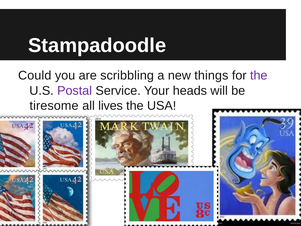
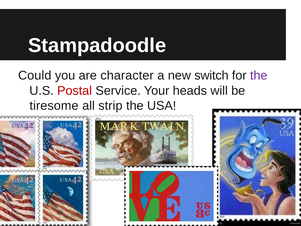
scribbling: scribbling -> character
things: things -> switch
Postal colour: purple -> red
lives: lives -> strip
